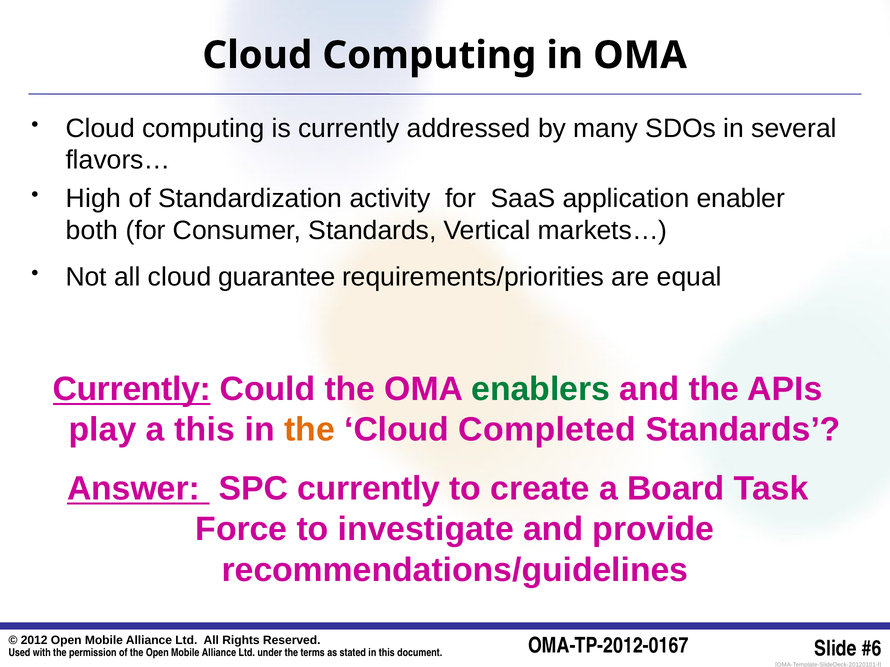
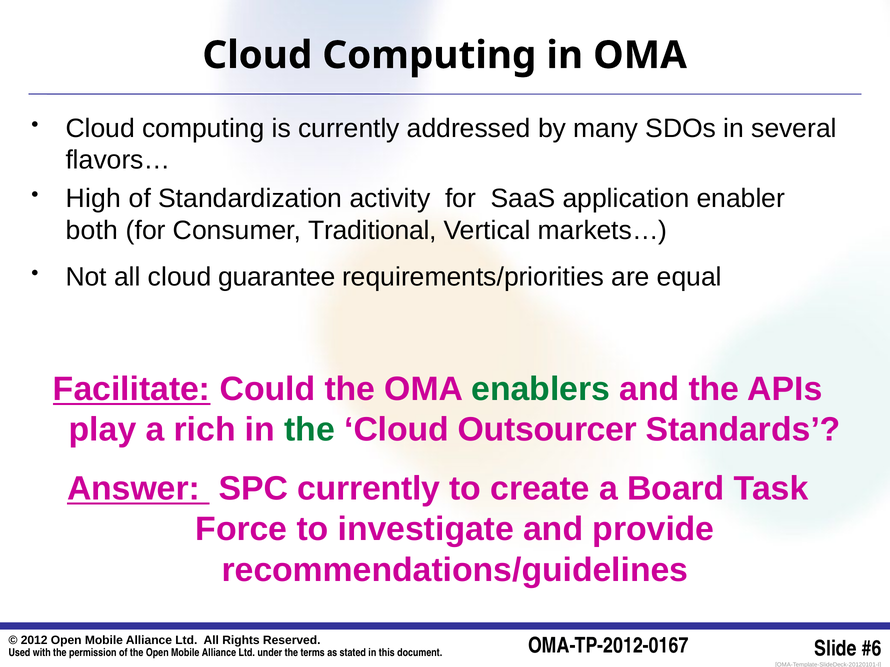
Consumer Standards: Standards -> Traditional
Currently at (132, 389): Currently -> Facilitate
a this: this -> rich
the at (310, 430) colour: orange -> green
Completed: Completed -> Outsourcer
